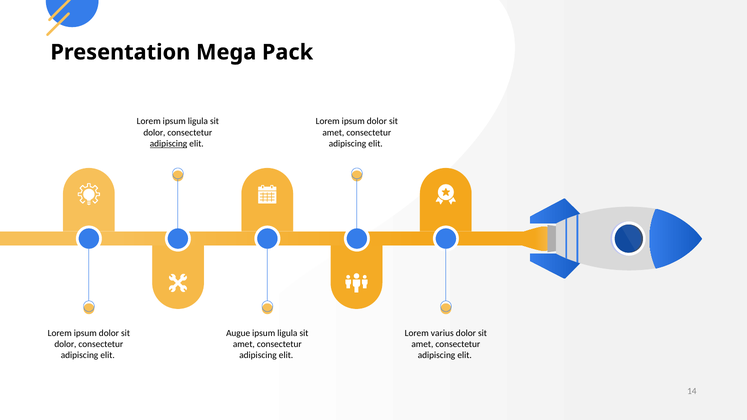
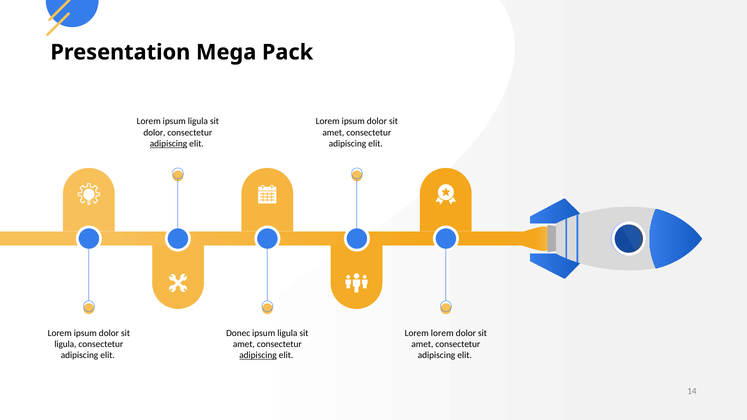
Augue: Augue -> Donec
Lorem varius: varius -> lorem
dolor at (65, 344): dolor -> ligula
adipiscing at (258, 355) underline: none -> present
